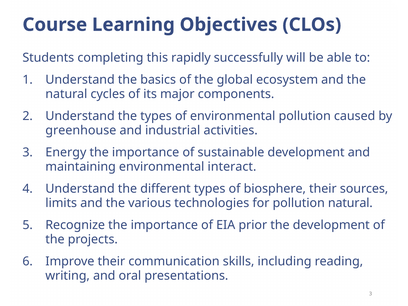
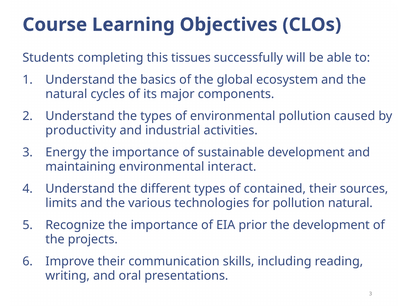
rapidly: rapidly -> tissues
greenhouse: greenhouse -> productivity
biosphere: biosphere -> contained
